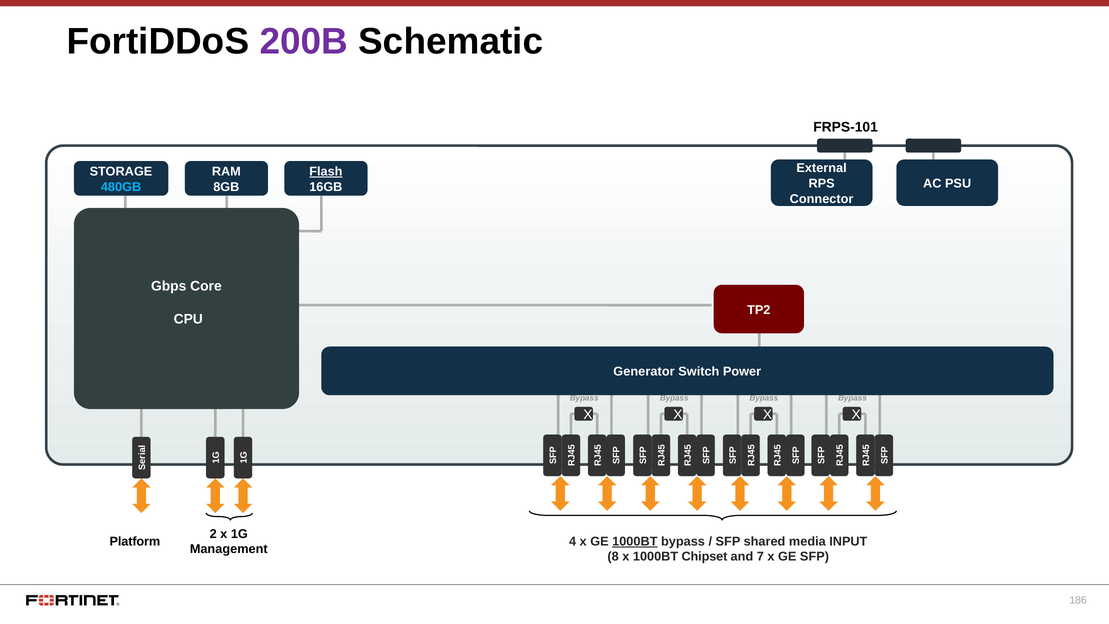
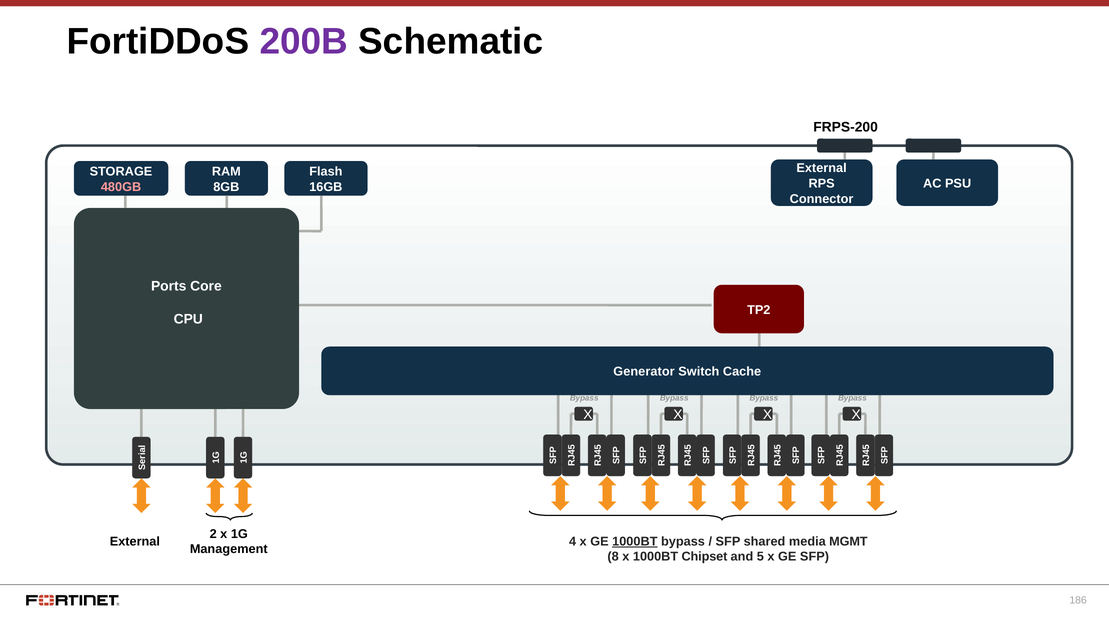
FRPS-101: FRPS-101 -> FRPS-200
Flash underline: present -> none
480GB colour: light blue -> pink
Gbps: Gbps -> Ports
Power: Power -> Cache
Platform at (135, 541): Platform -> External
INPUT: INPUT -> MGMT
and 7: 7 -> 5
